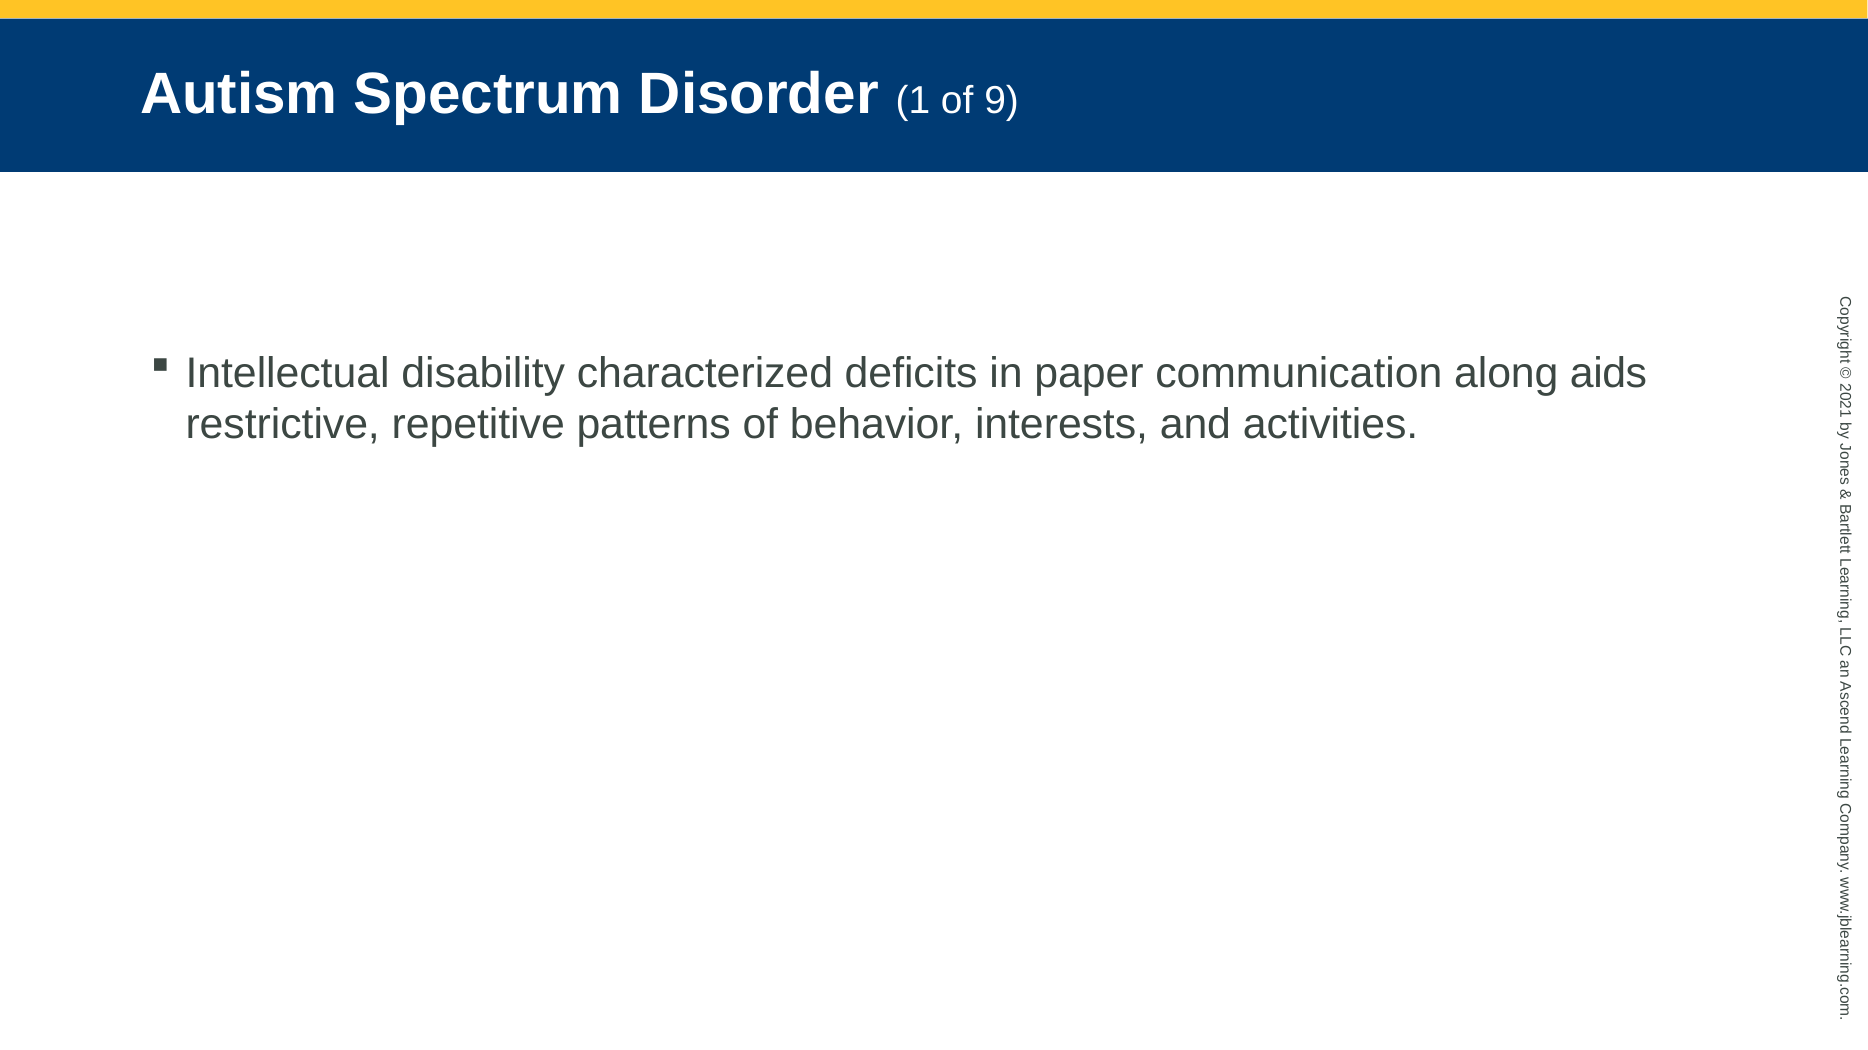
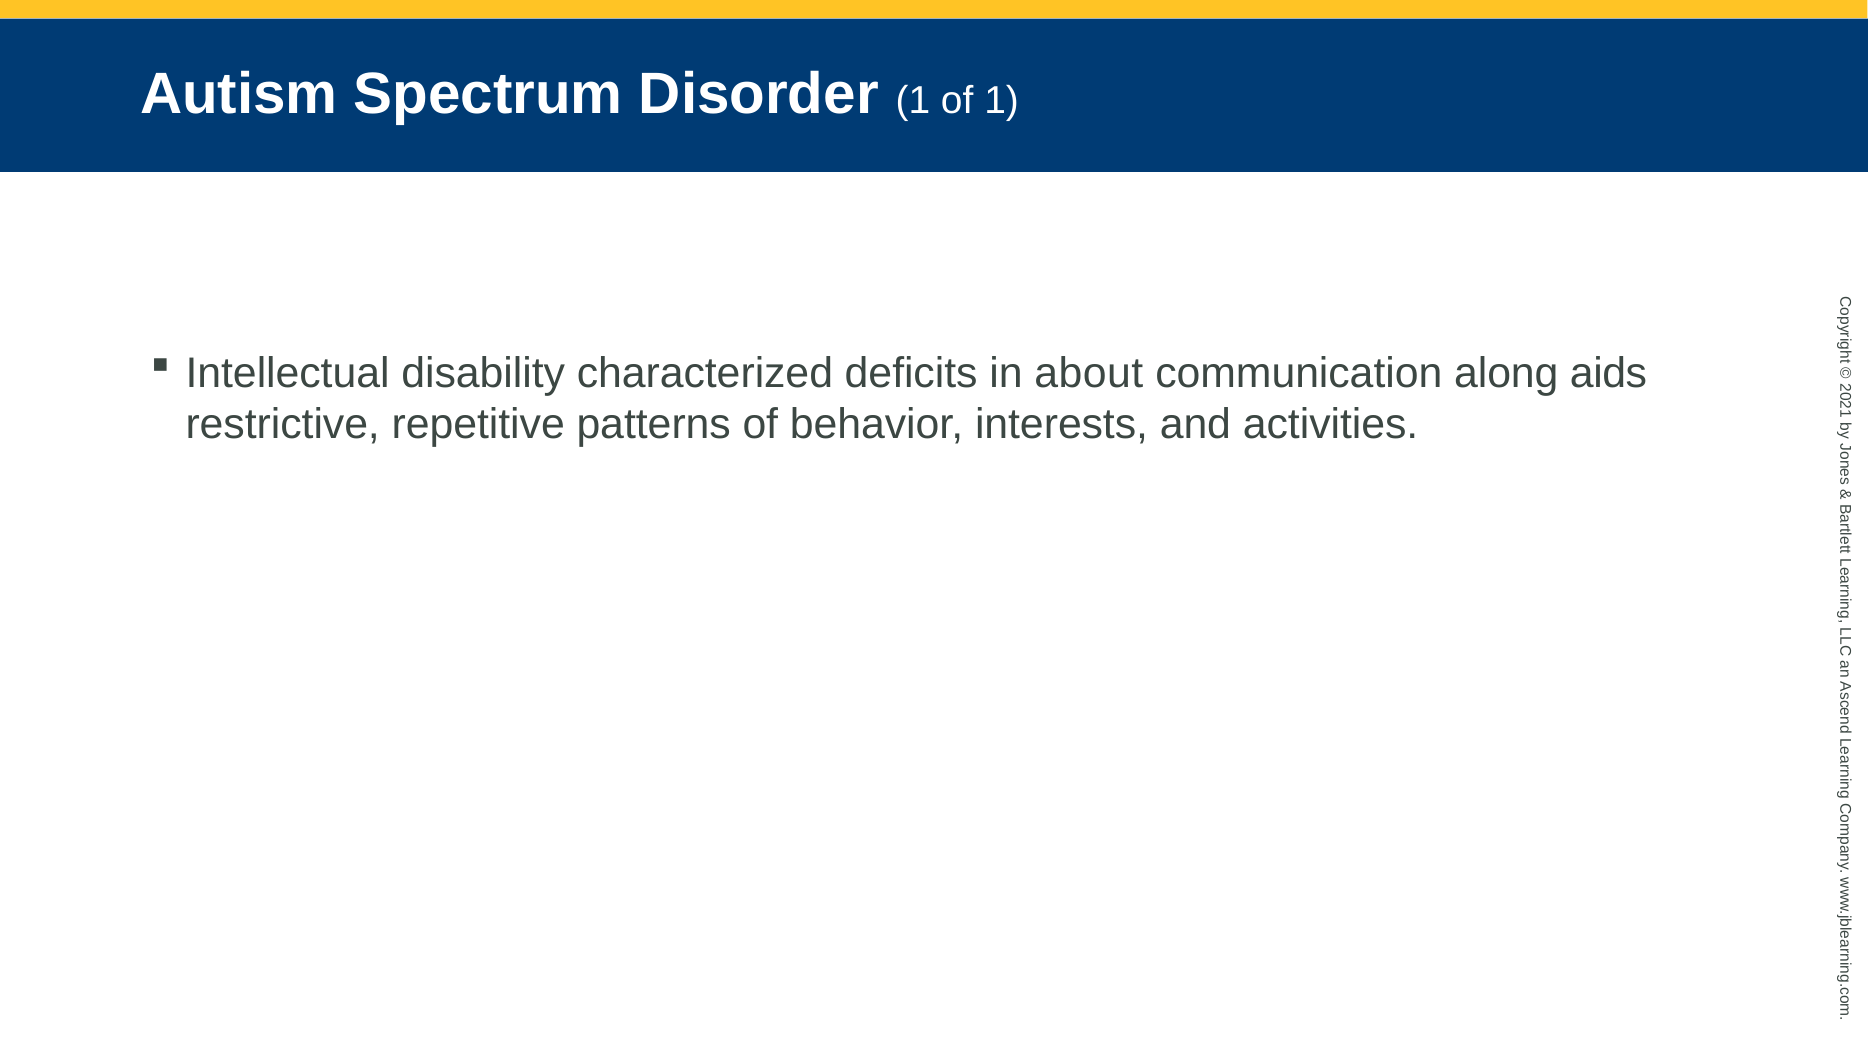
of 9: 9 -> 1
paper: paper -> about
